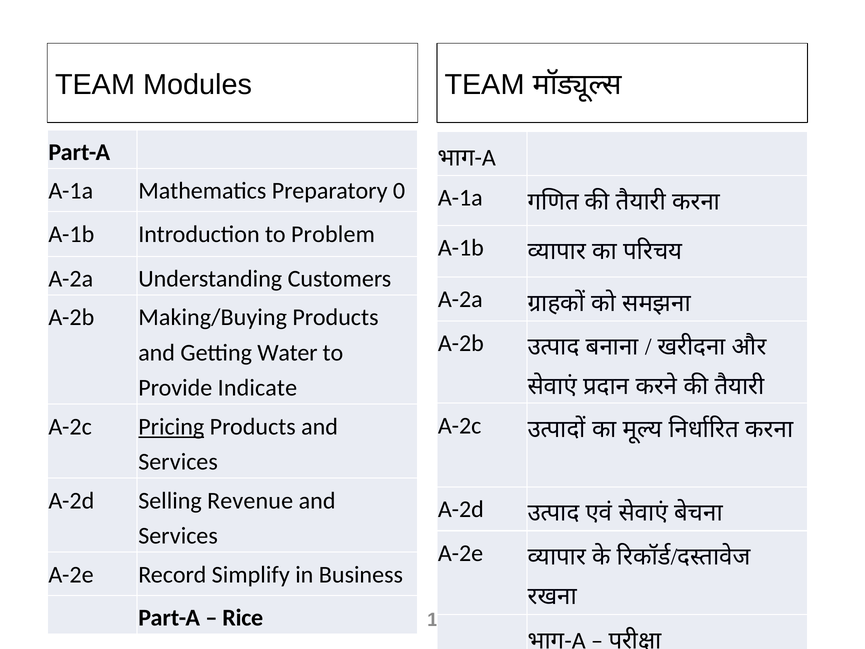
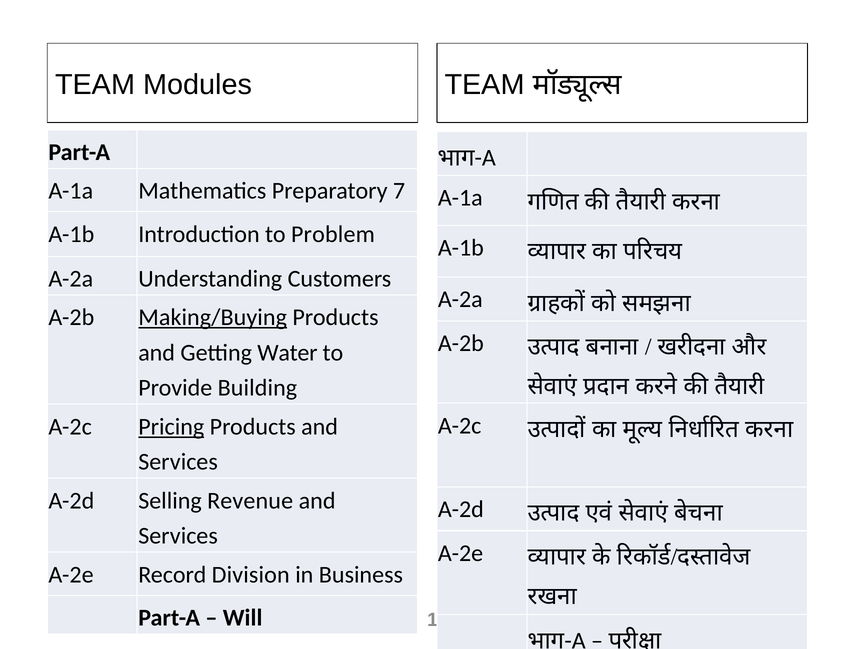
0: 0 -> 7
Making/Buying underline: none -> present
Indicate: Indicate -> Building
Simplify: Simplify -> Division
Rice: Rice -> Will
